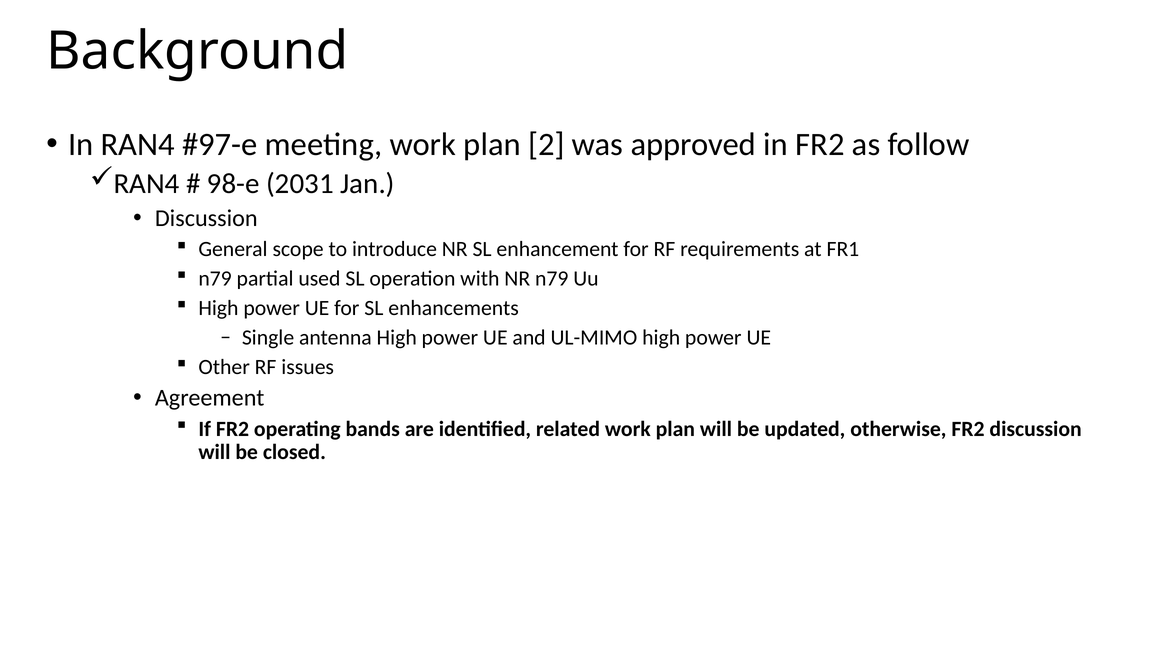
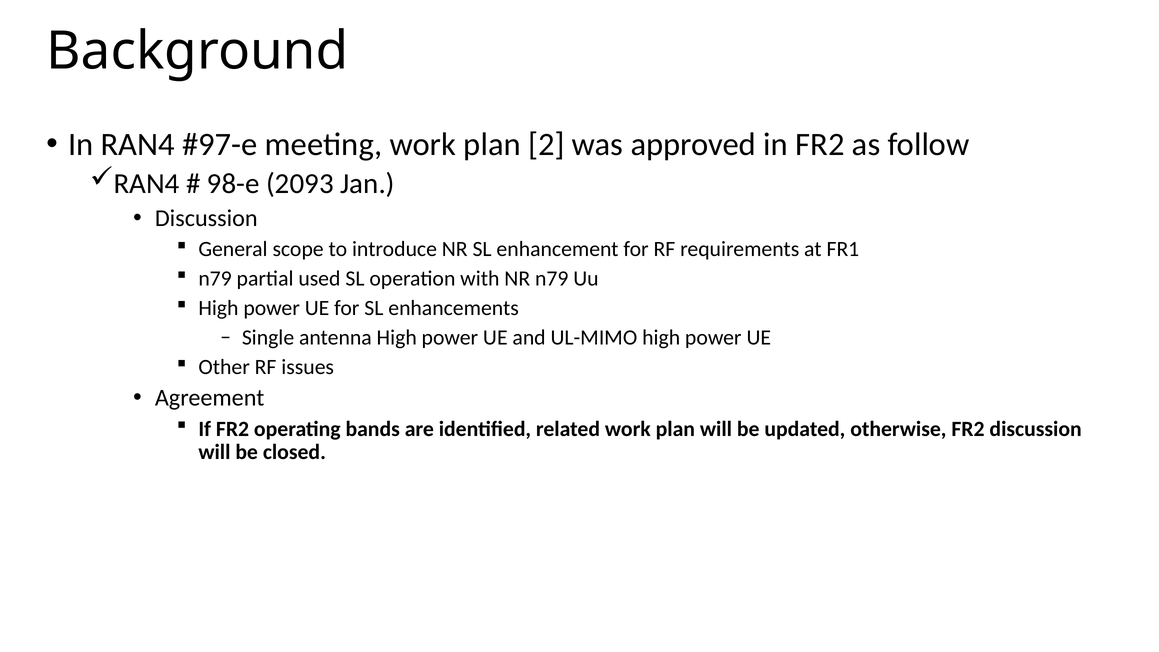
2031: 2031 -> 2093
